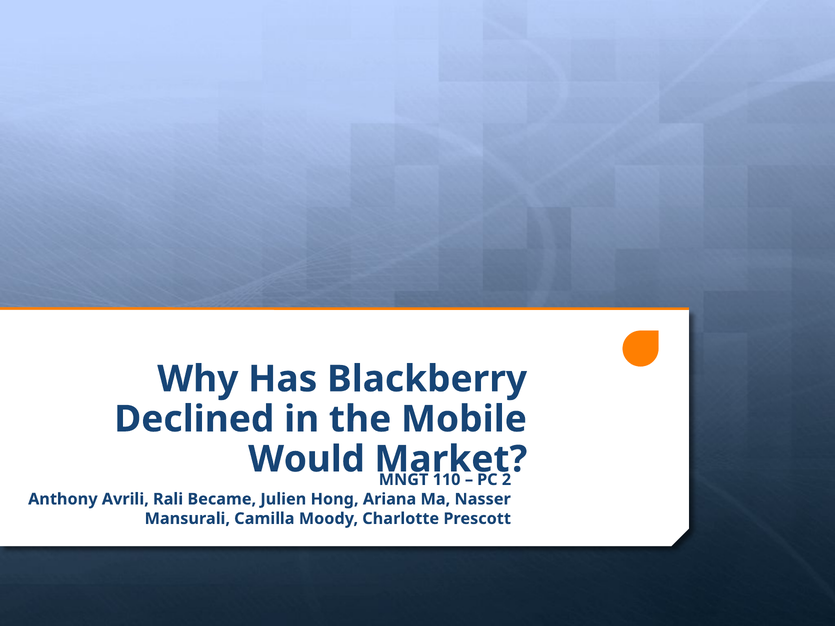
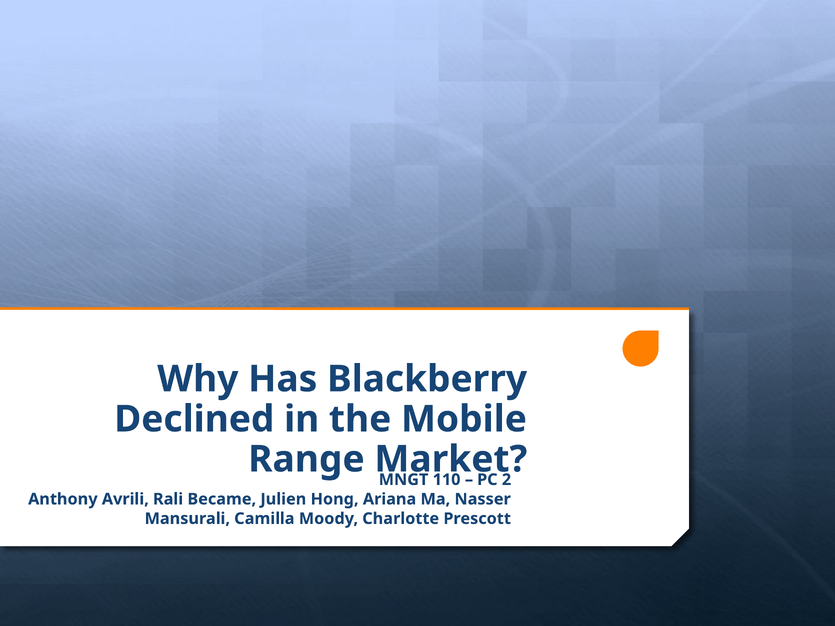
Would: Would -> Range
